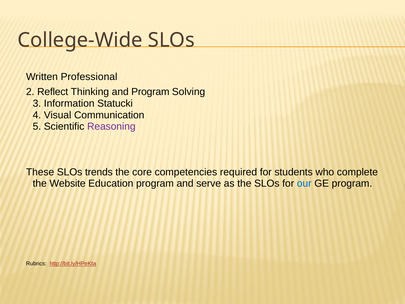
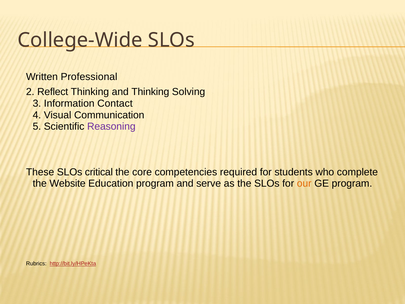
and Program: Program -> Thinking
Statucki: Statucki -> Contact
trends: trends -> critical
our colour: blue -> orange
